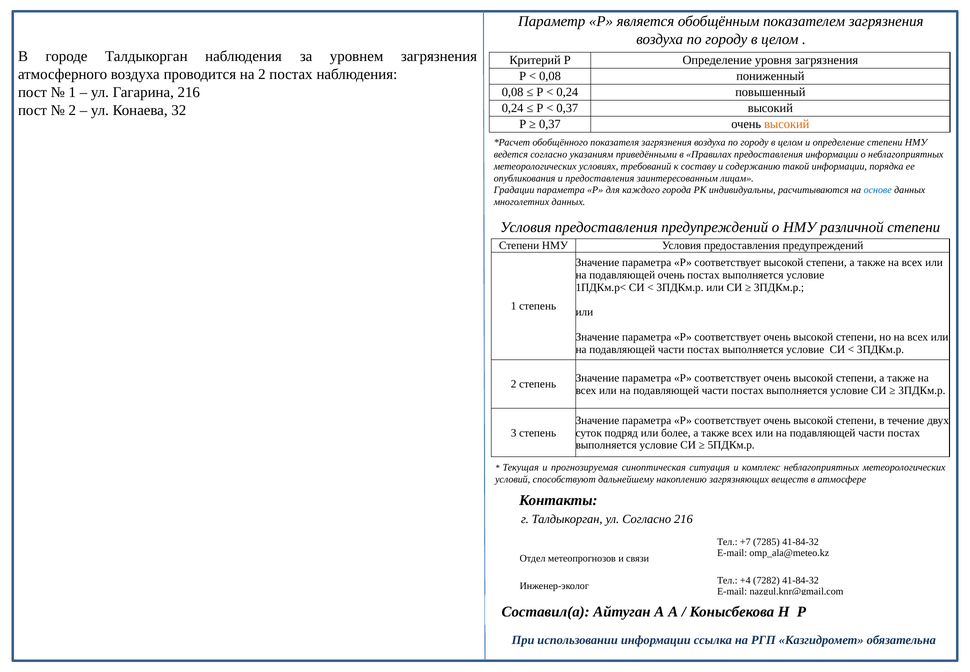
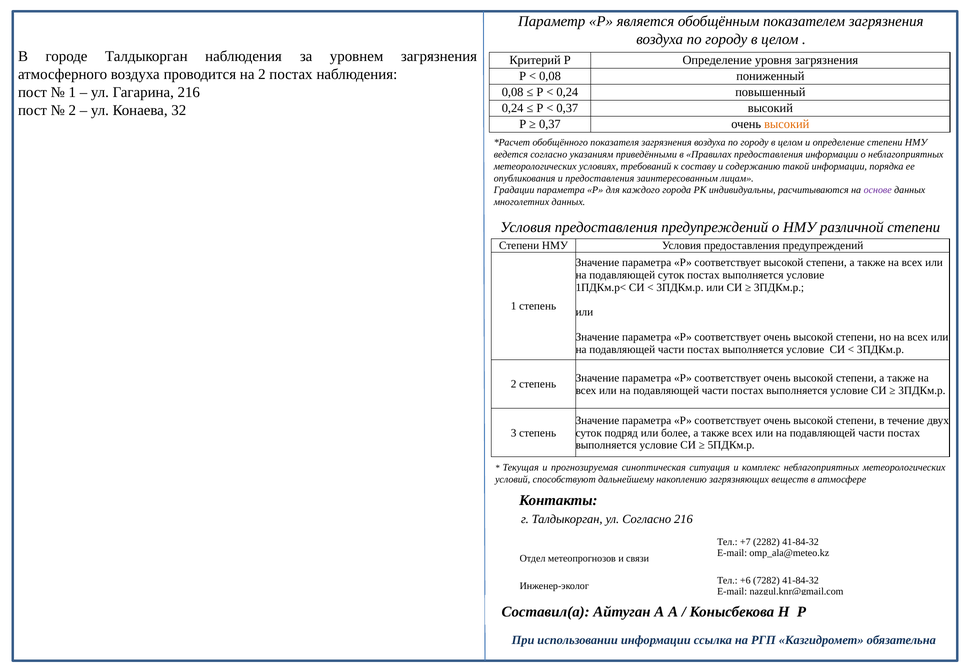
основе colour: blue -> purple
подавляющей очень: очень -> суток
7285: 7285 -> 2282
+4: +4 -> +6
